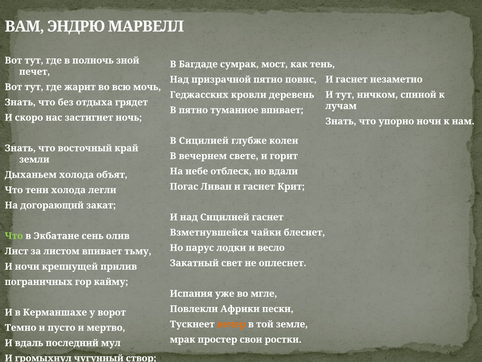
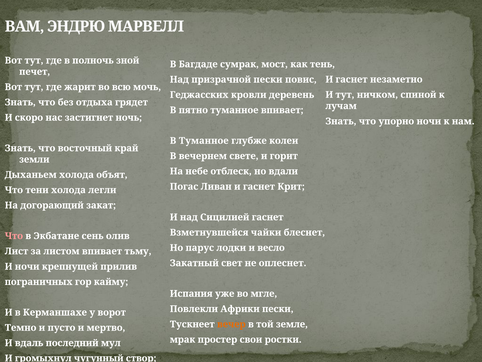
призрачной пятно: пятно -> пески
В Сицилией: Сицилией -> Туманное
Что at (14, 236) colour: light green -> pink
